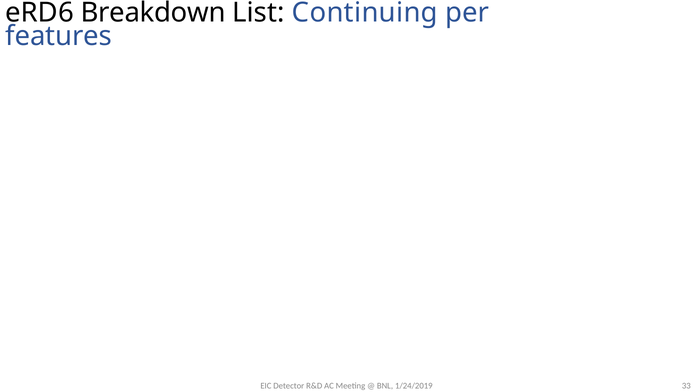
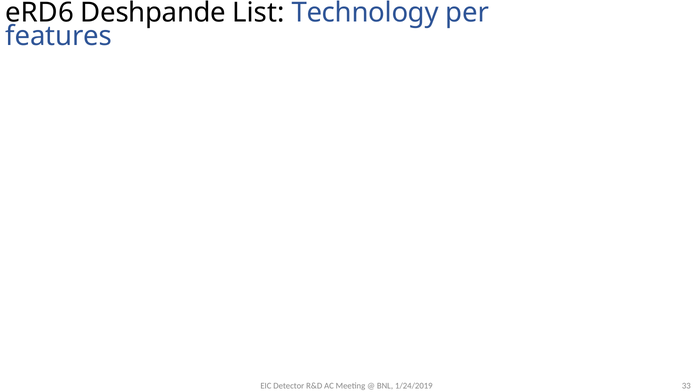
Breakdown: Breakdown -> Deshpande
Continuing: Continuing -> Technology
